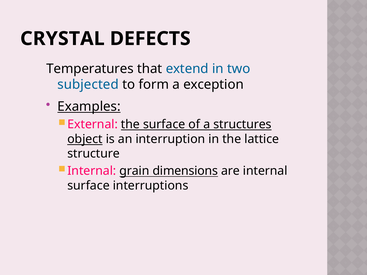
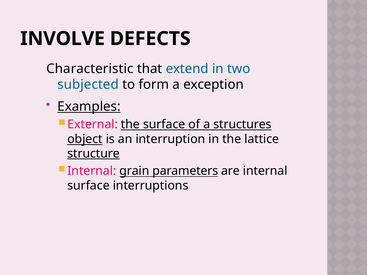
CRYSTAL: CRYSTAL -> INVOLVE
Temperatures: Temperatures -> Characteristic
structure underline: none -> present
dimensions: dimensions -> parameters
